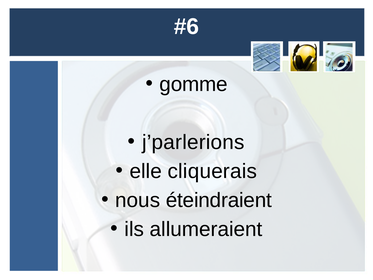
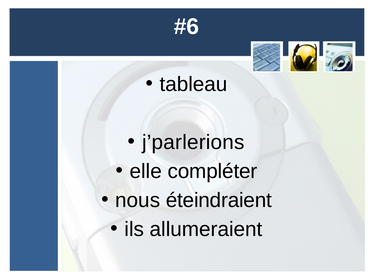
gomme: gomme -> tableau
cliquerais: cliquerais -> compléter
